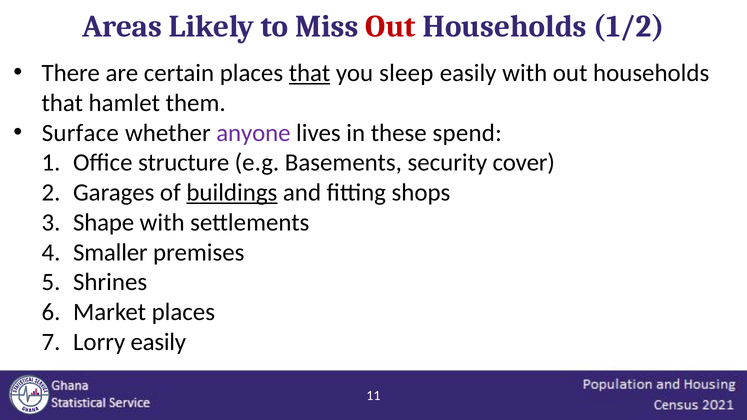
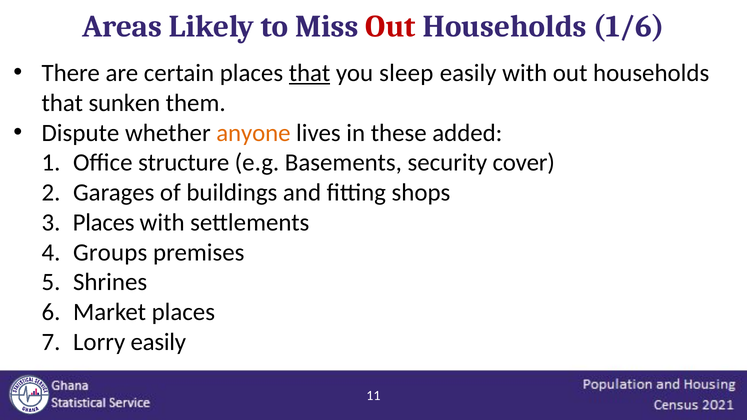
1/2: 1/2 -> 1/6
hamlet: hamlet -> sunken
Surface: Surface -> Dispute
anyone colour: purple -> orange
spend: spend -> added
buildings underline: present -> none
Shape at (104, 223): Shape -> Places
Smaller: Smaller -> Groups
